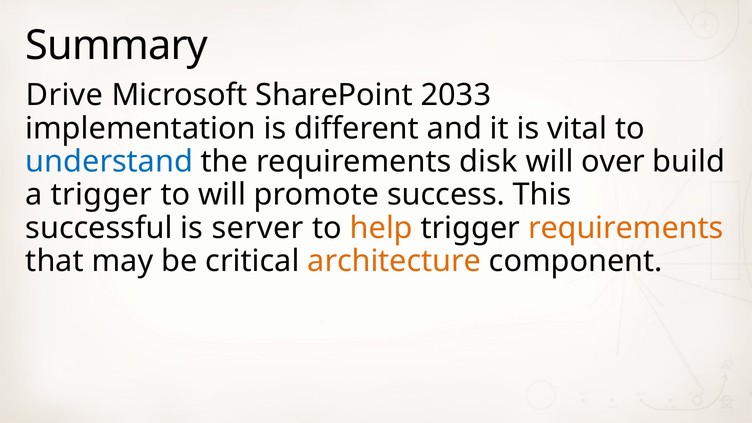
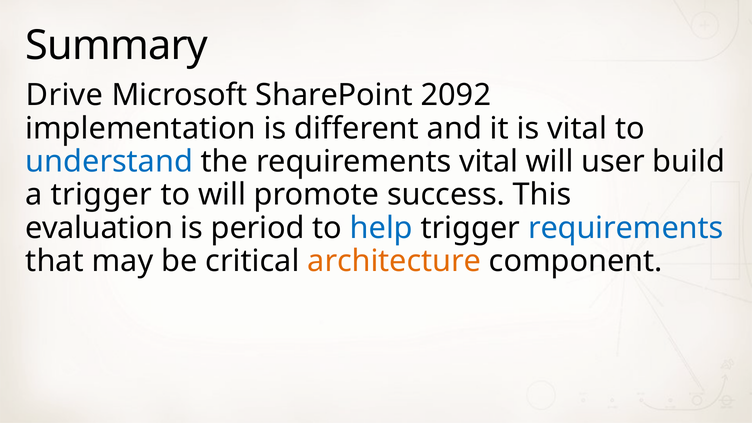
2033: 2033 -> 2092
requirements disk: disk -> vital
over: over -> user
successful: successful -> evaluation
server: server -> period
help colour: orange -> blue
requirements at (626, 228) colour: orange -> blue
